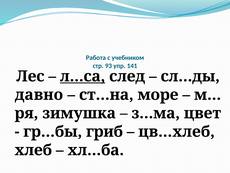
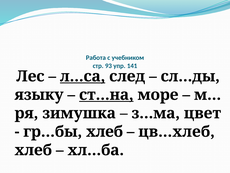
давно: давно -> языку
ст…на underline: none -> present
гр…бы гриб: гриб -> хлеб
